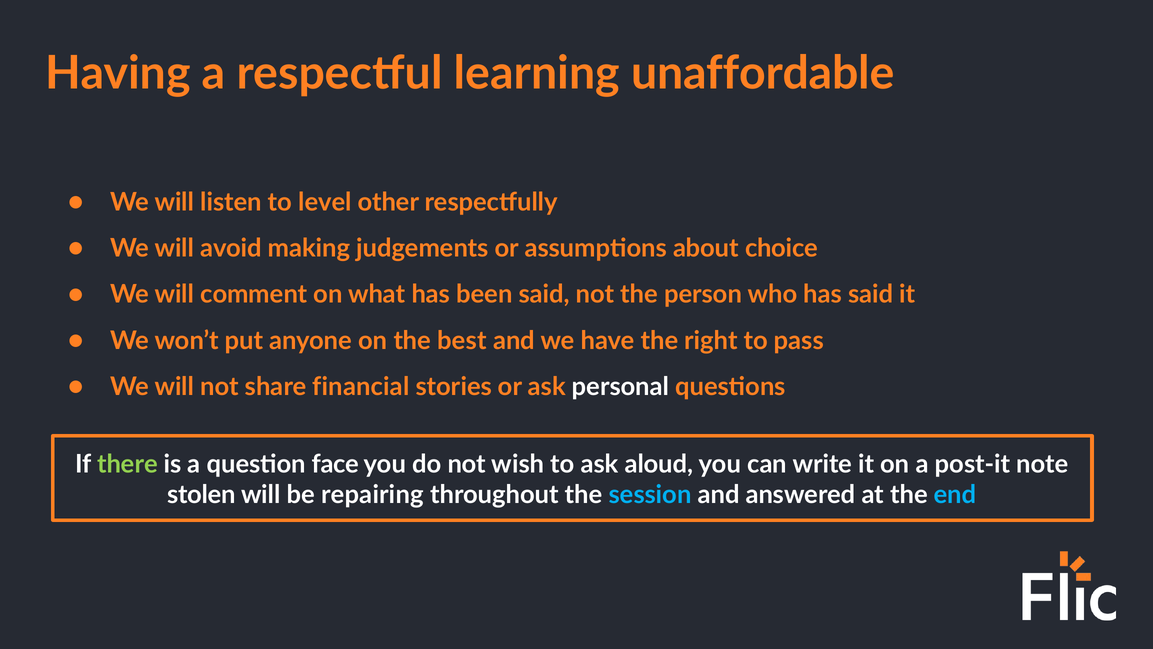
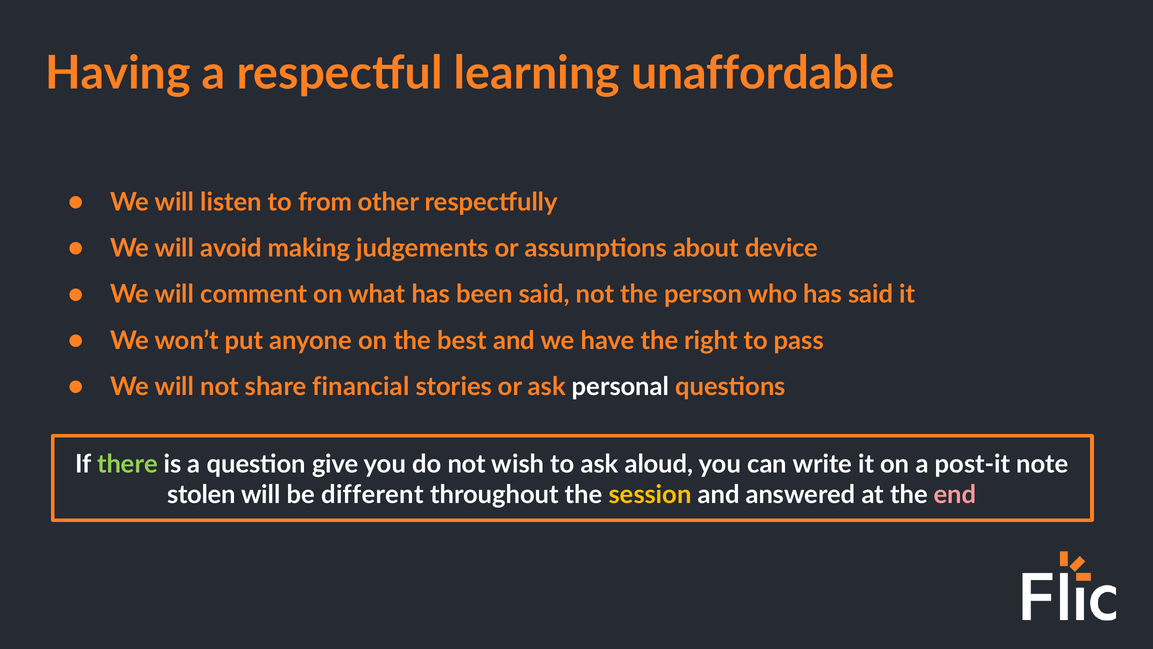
level: level -> from
choice: choice -> device
face: face -> give
repairing: repairing -> different
session colour: light blue -> yellow
end colour: light blue -> pink
